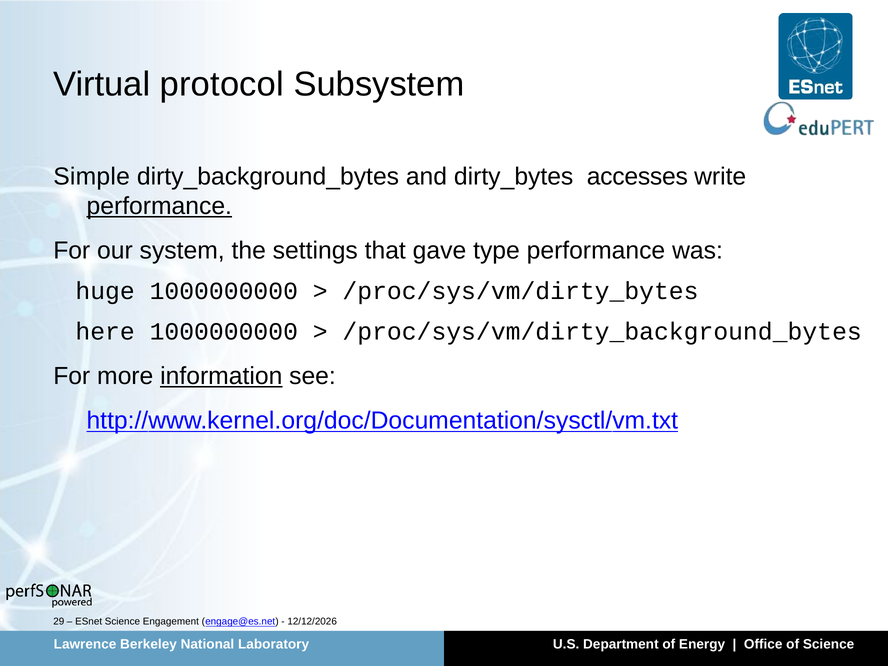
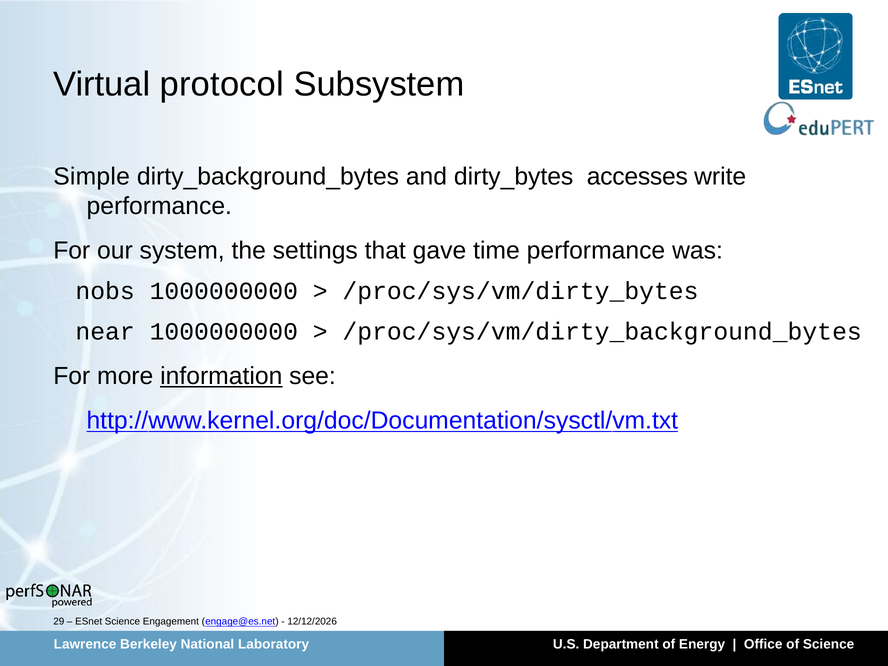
performance at (159, 206) underline: present -> none
type: type -> time
huge: huge -> nobs
here: here -> near
